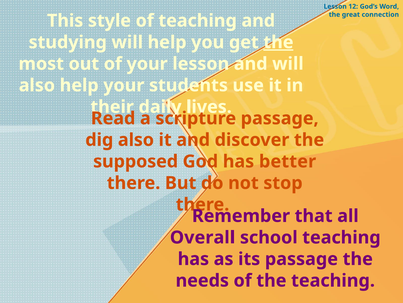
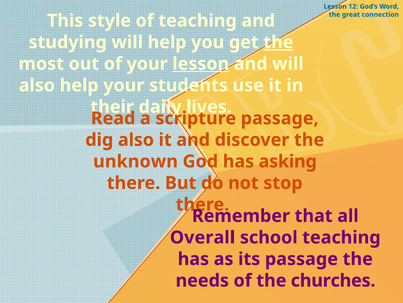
lesson at (201, 64) underline: none -> present
supposed: supposed -> unknown
better: better -> asking
the teaching: teaching -> churches
